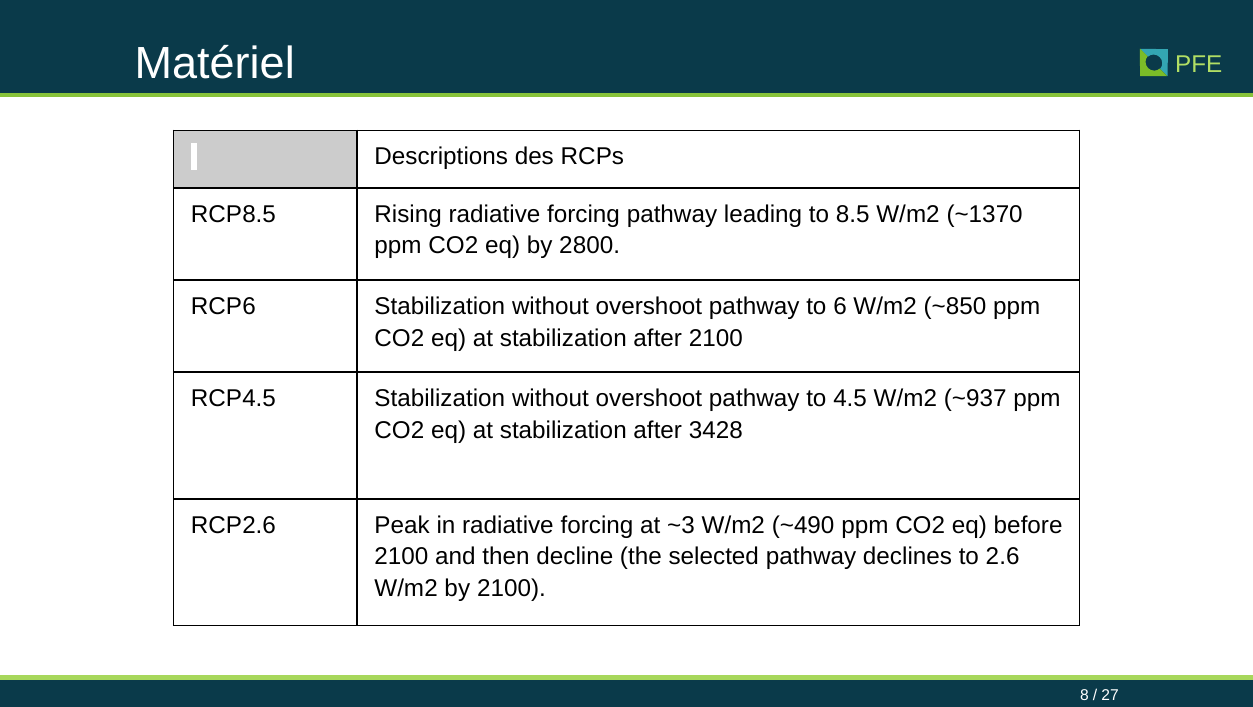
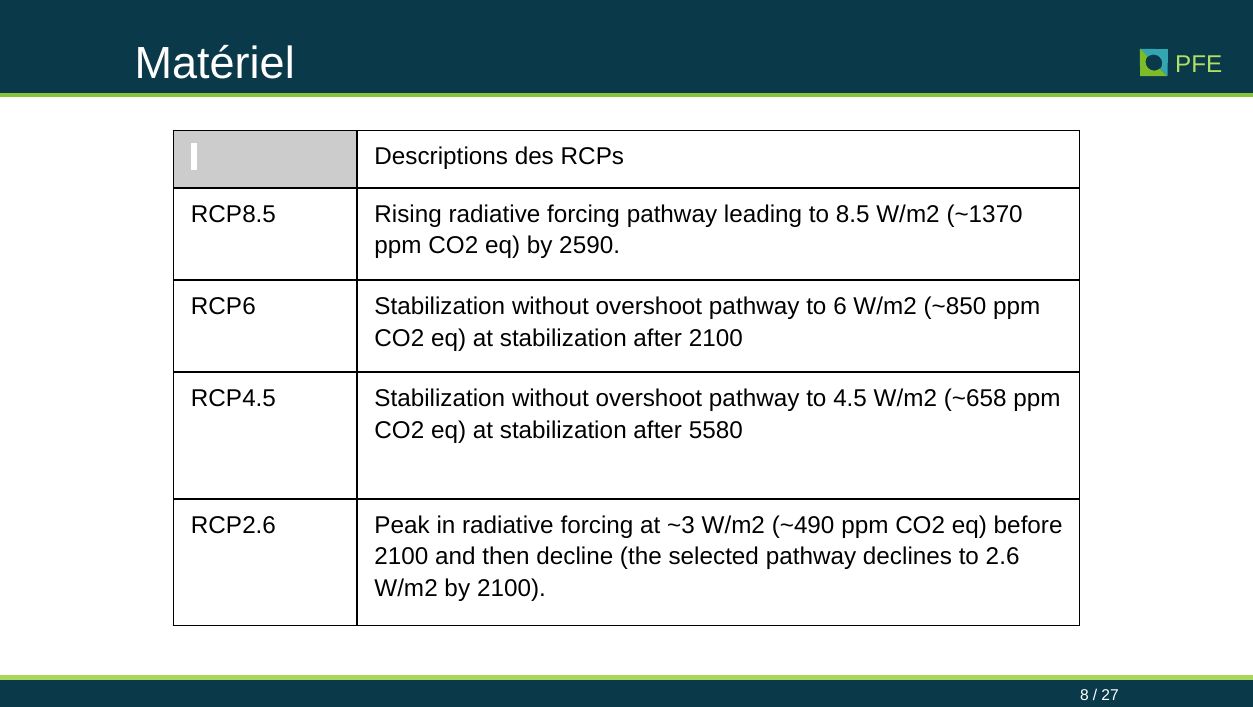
2800: 2800 -> 2590
~937: ~937 -> ~658
3428: 3428 -> 5580
